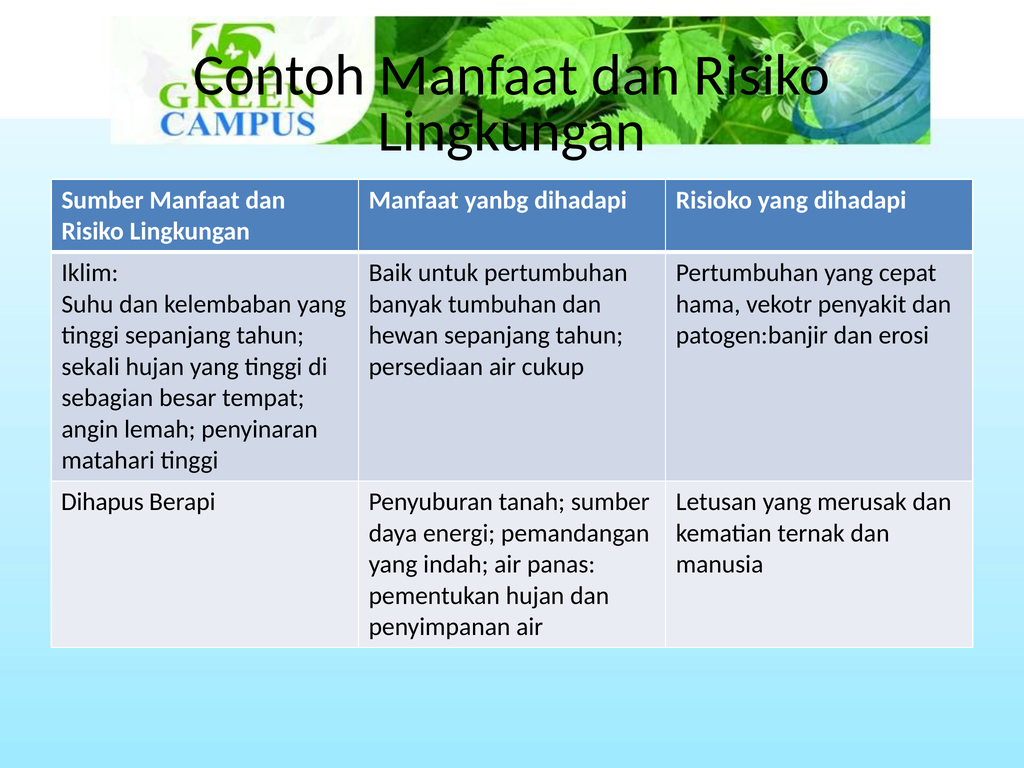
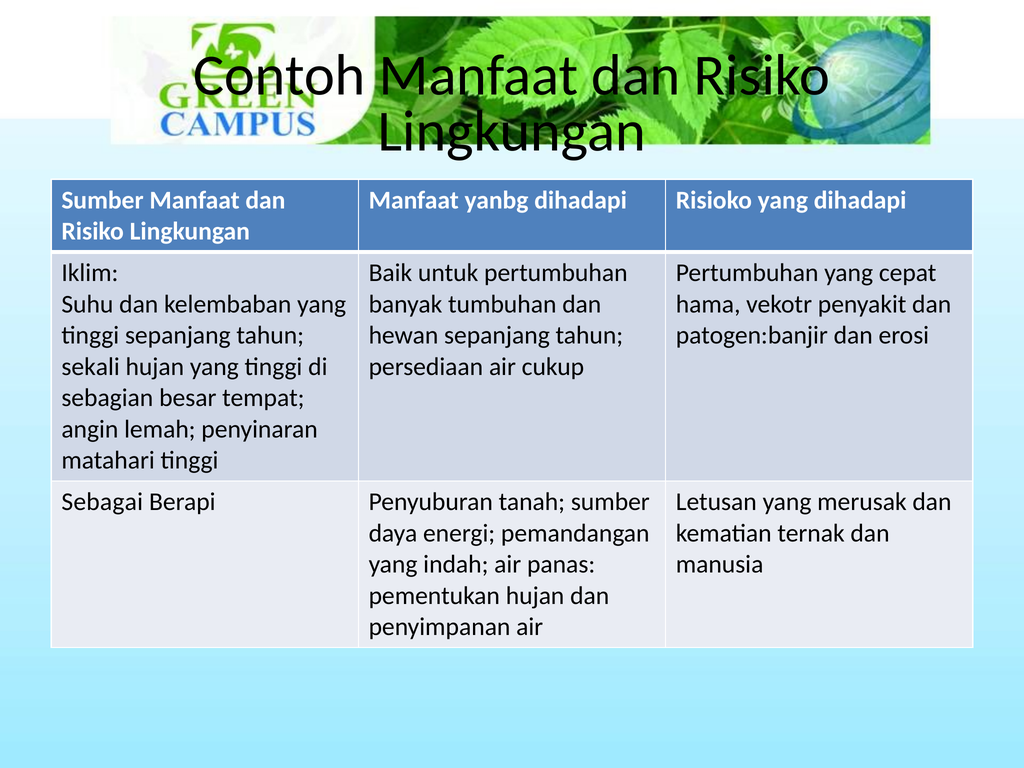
Dihapus: Dihapus -> Sebagai
